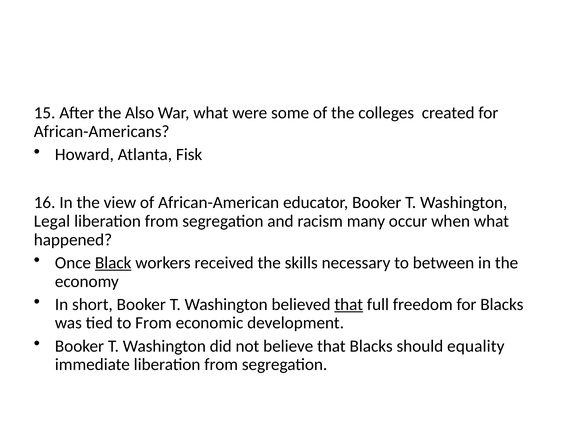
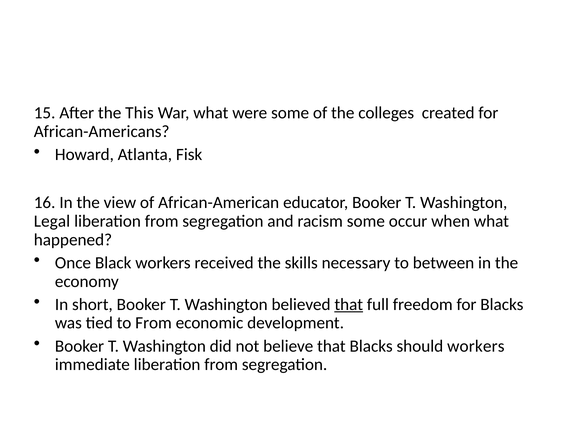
Also: Also -> This
racism many: many -> some
Black underline: present -> none
should equality: equality -> workers
